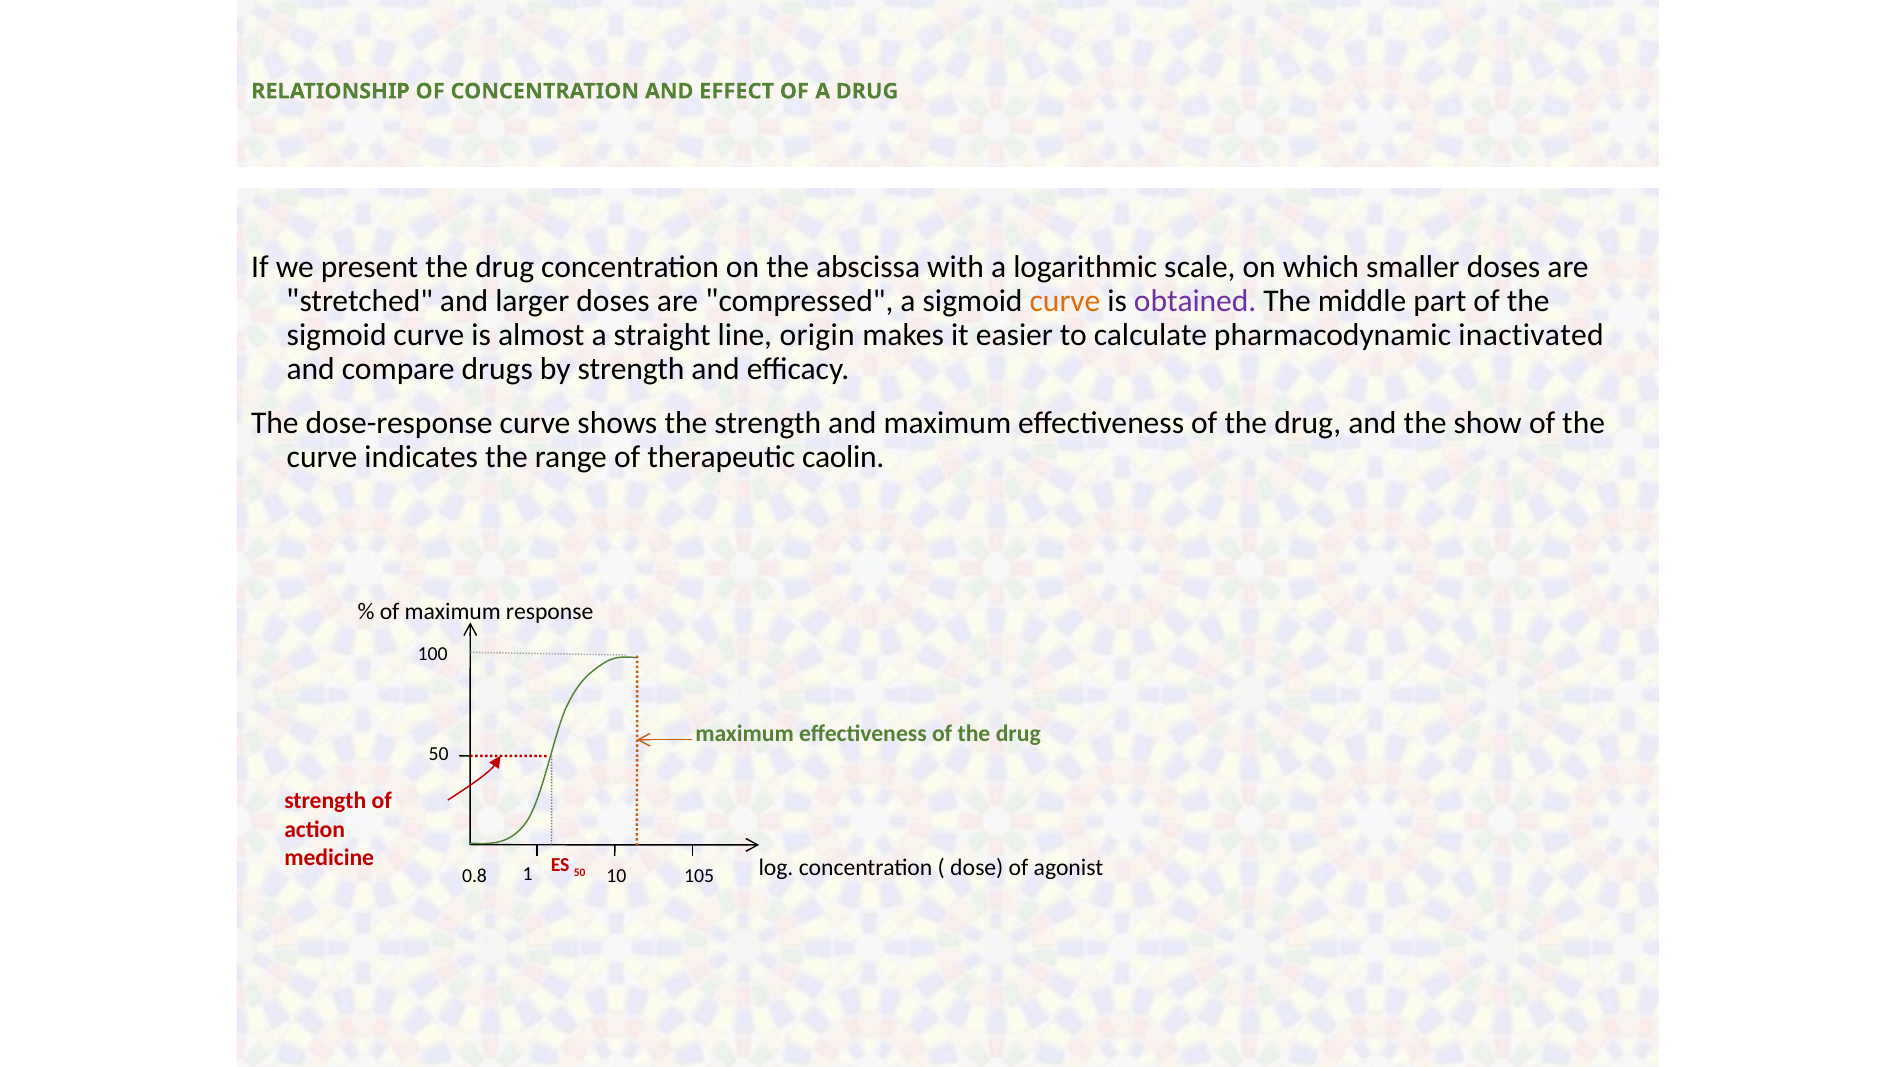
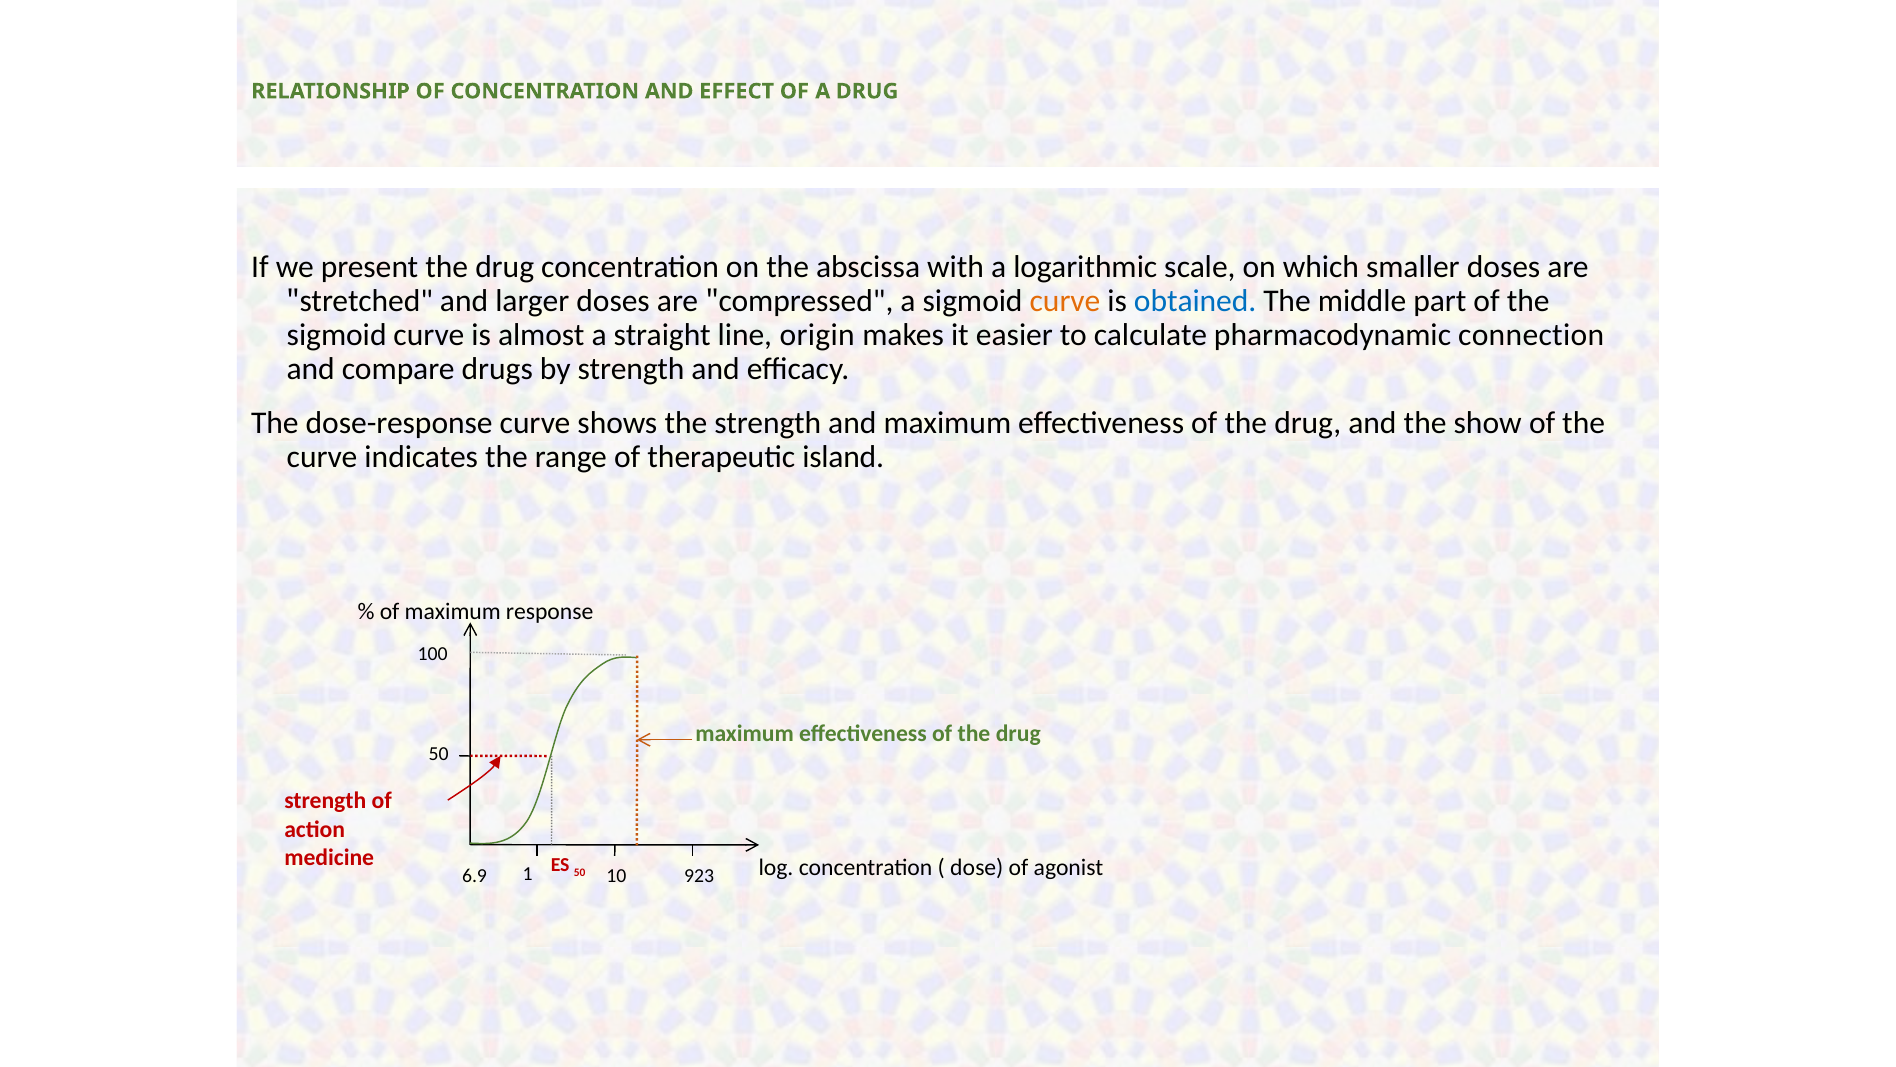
obtained colour: purple -> blue
inactivated: inactivated -> connection
caolin: caolin -> island
105: 105 -> 923
0.8: 0.8 -> 6.9
